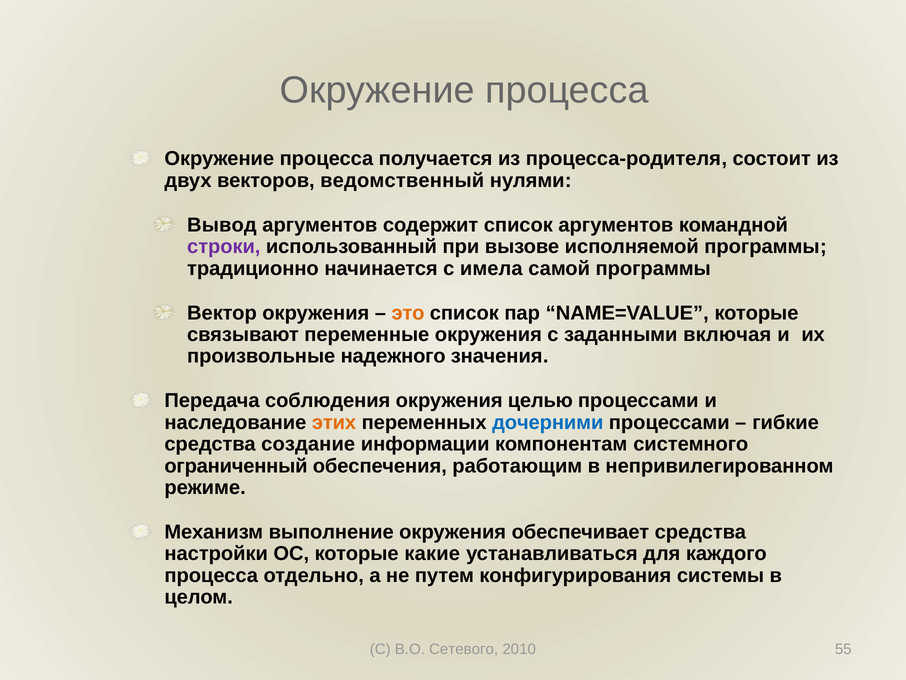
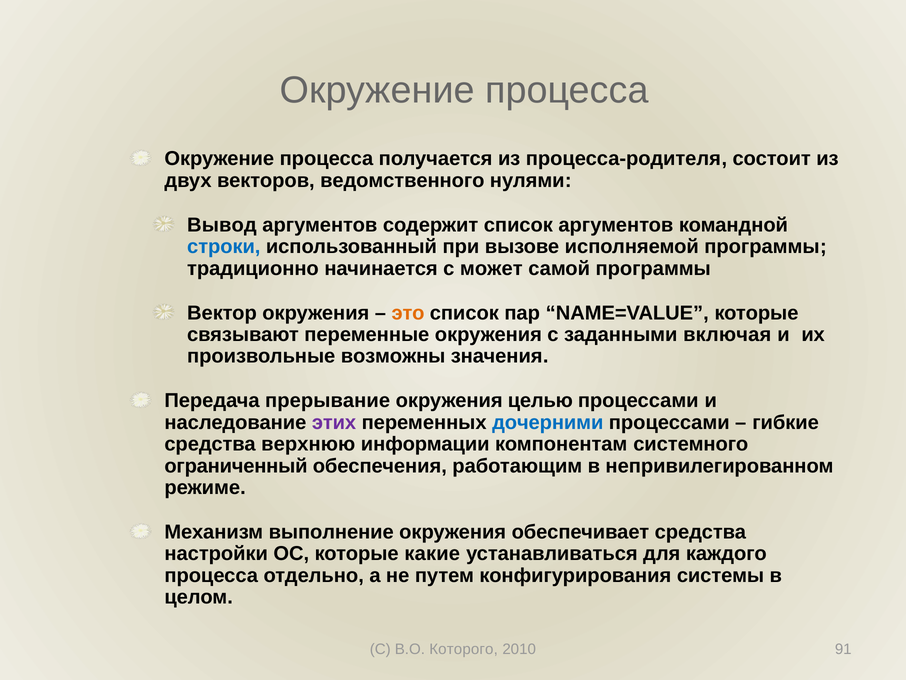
ведомственный: ведомственный -> ведомственного
строки colour: purple -> blue
имела: имела -> может
надежного: надежного -> возможны
соблюдения: соблюдения -> прерывание
этих colour: orange -> purple
создание: создание -> верхнюю
Сетевого: Сетевого -> Которого
55: 55 -> 91
